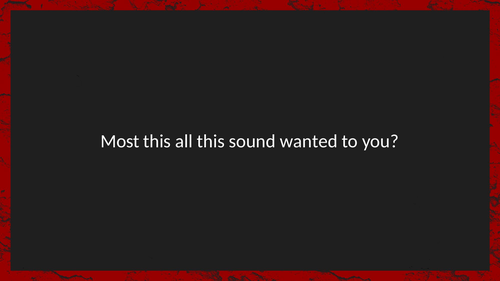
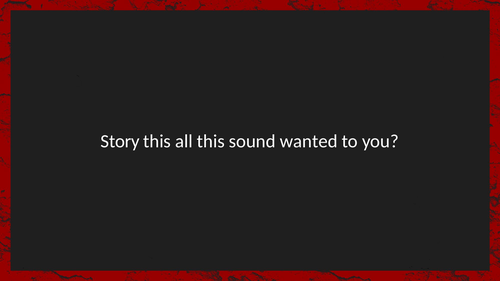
Most: Most -> Story
